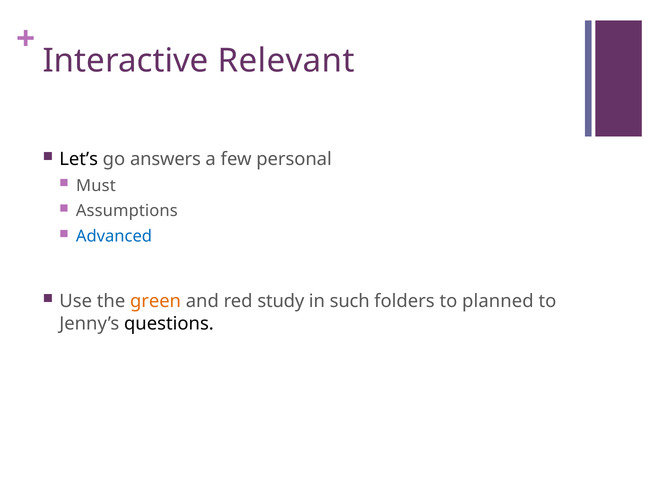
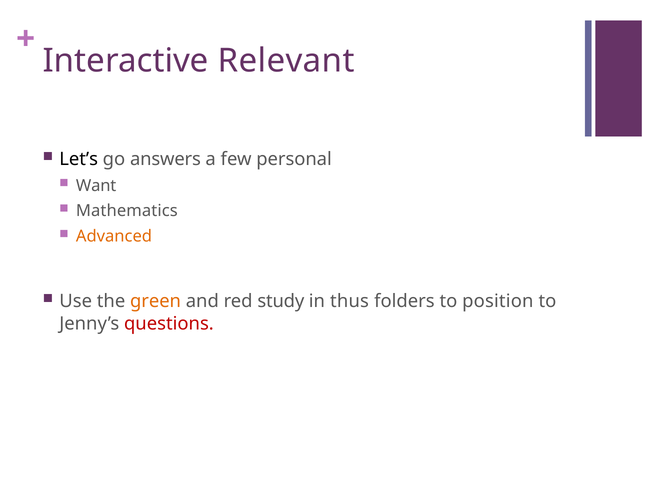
Must: Must -> Want
Assumptions: Assumptions -> Mathematics
Advanced colour: blue -> orange
such: such -> thus
planned: planned -> position
questions colour: black -> red
